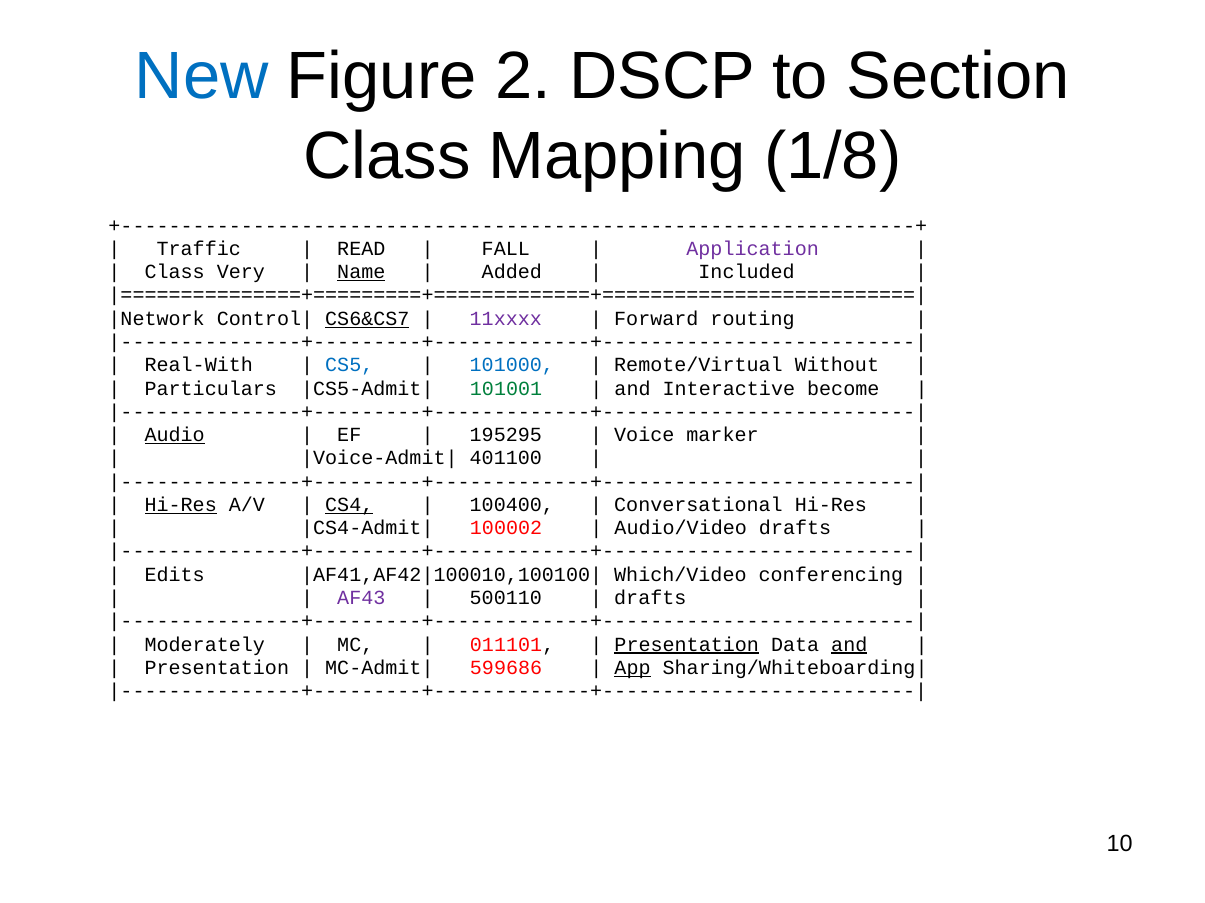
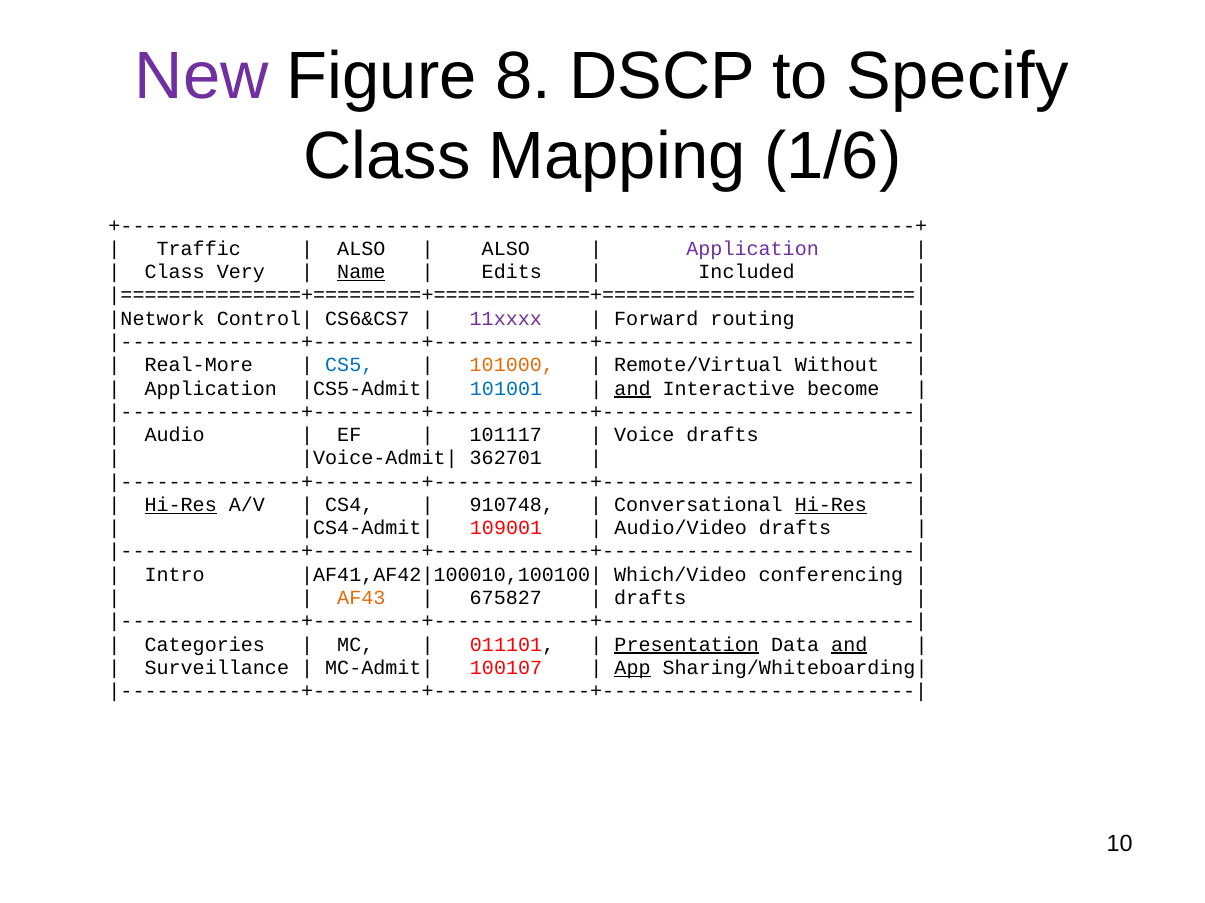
New colour: blue -> purple
2: 2 -> 8
Section: Section -> Specify
1/8: 1/8 -> 1/6
READ at (361, 249): READ -> ALSO
FALL at (506, 249): FALL -> ALSO
Added: Added -> Edits
CS6&CS7 underline: present -> none
Real-With: Real-With -> Real-More
101000 colour: blue -> orange
Particulars at (211, 389): Particulars -> Application
101001 colour: green -> blue
and at (633, 389) underline: none -> present
Audio underline: present -> none
195295: 195295 -> 101117
Voice marker: marker -> drafts
401100: 401100 -> 362701
CS4 underline: present -> none
100400: 100400 -> 910748
Hi-Res at (831, 505) underline: none -> present
100002: 100002 -> 109001
Edits: Edits -> Intro
AF43 colour: purple -> orange
500110: 500110 -> 675827
Moderately: Moderately -> Categories
Presentation at (217, 668): Presentation -> Surveillance
599686: 599686 -> 100107
